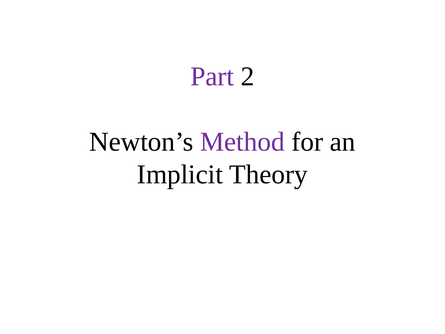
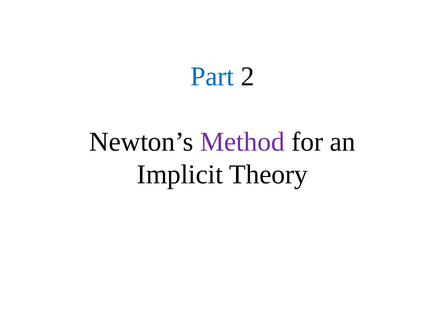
Part colour: purple -> blue
